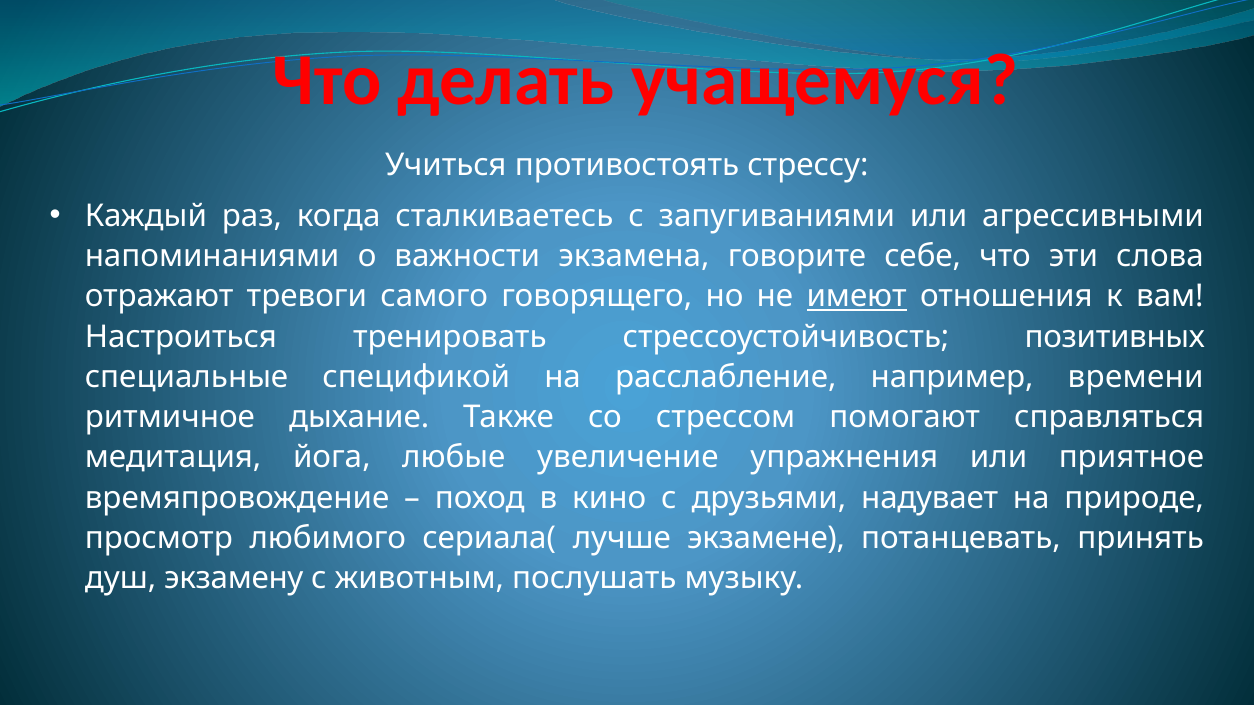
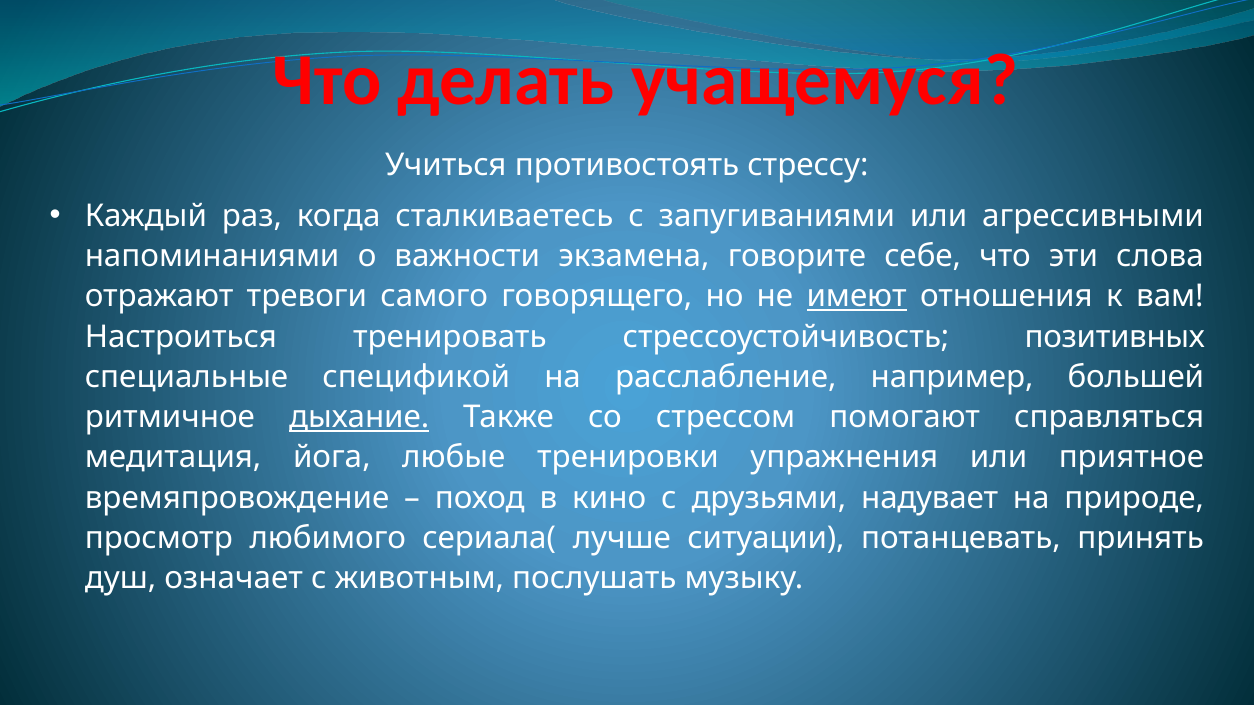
времени: времени -> большей
дыхание underline: none -> present
увеличение: увеличение -> тренировки
экзамене: экзамене -> ситуации
экзамену: экзамену -> означает
